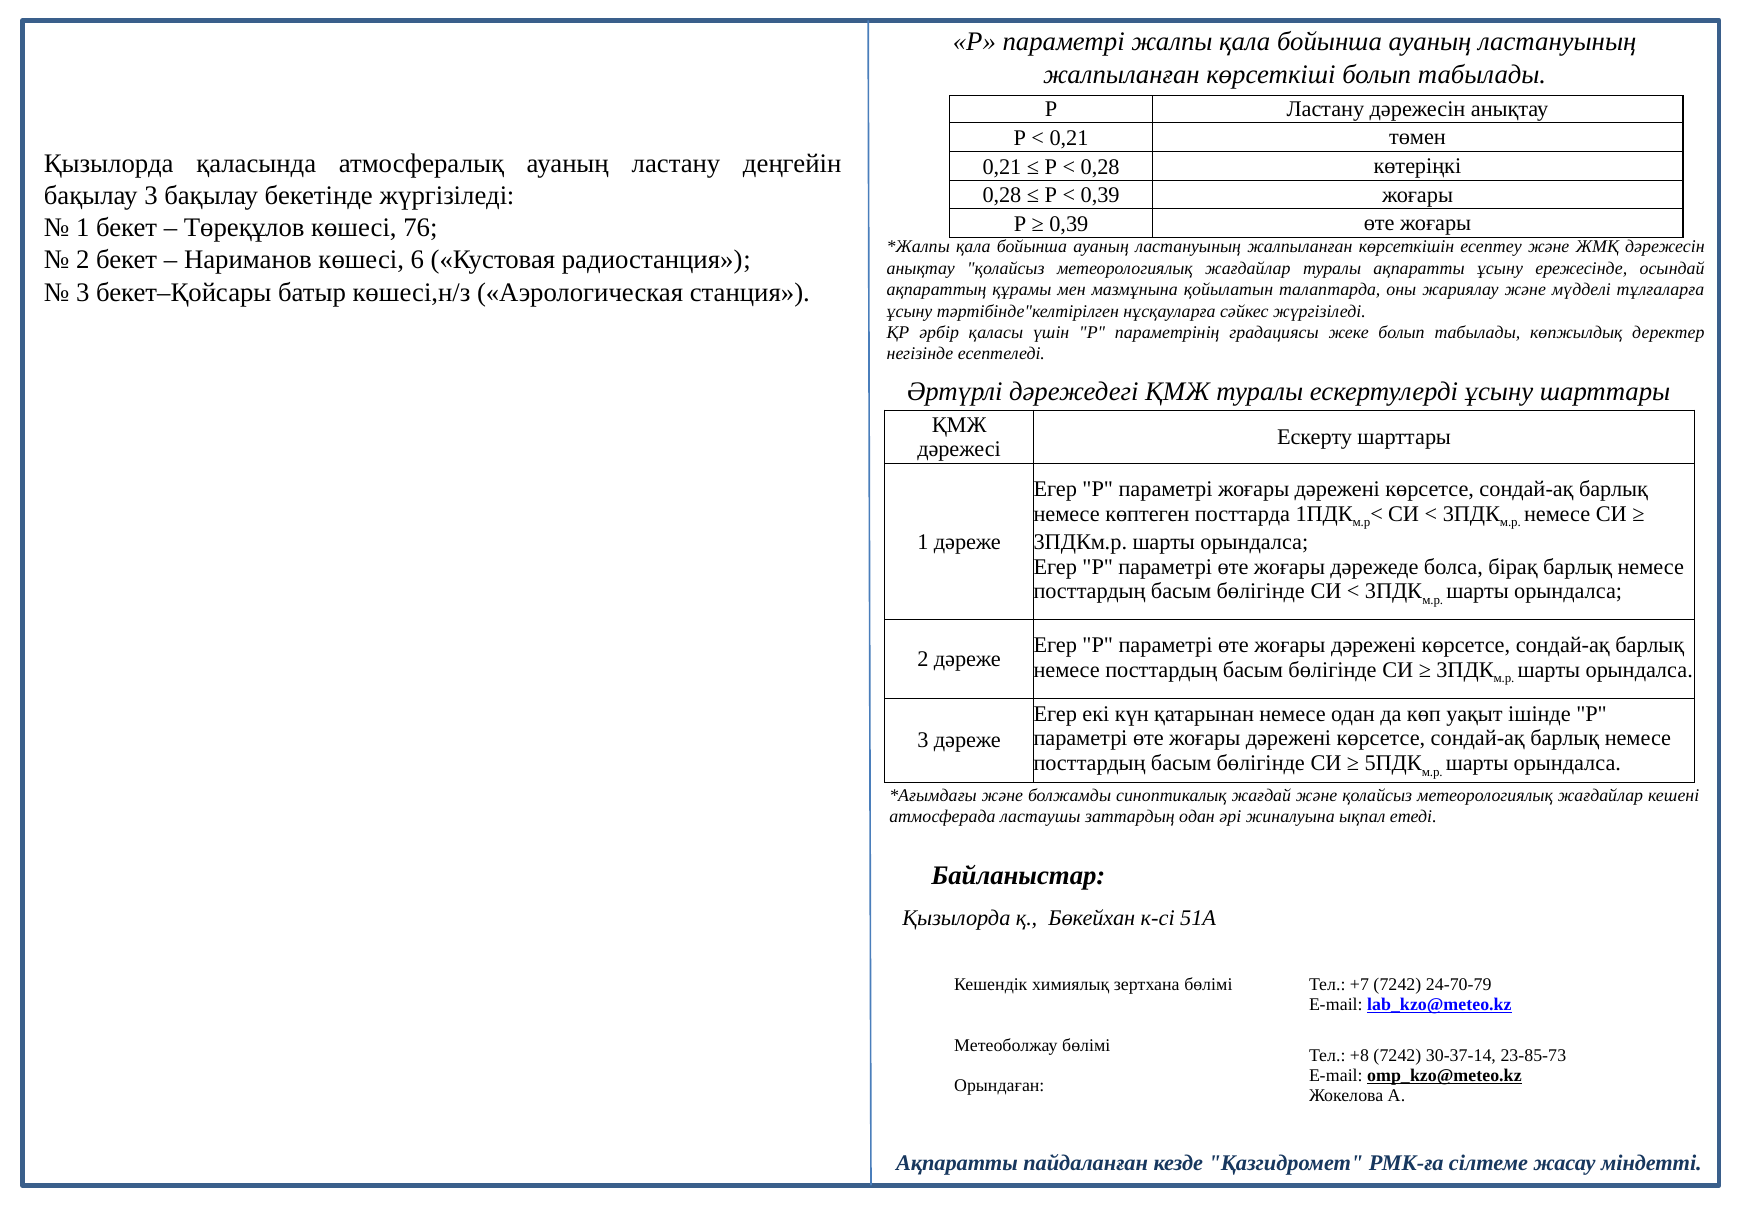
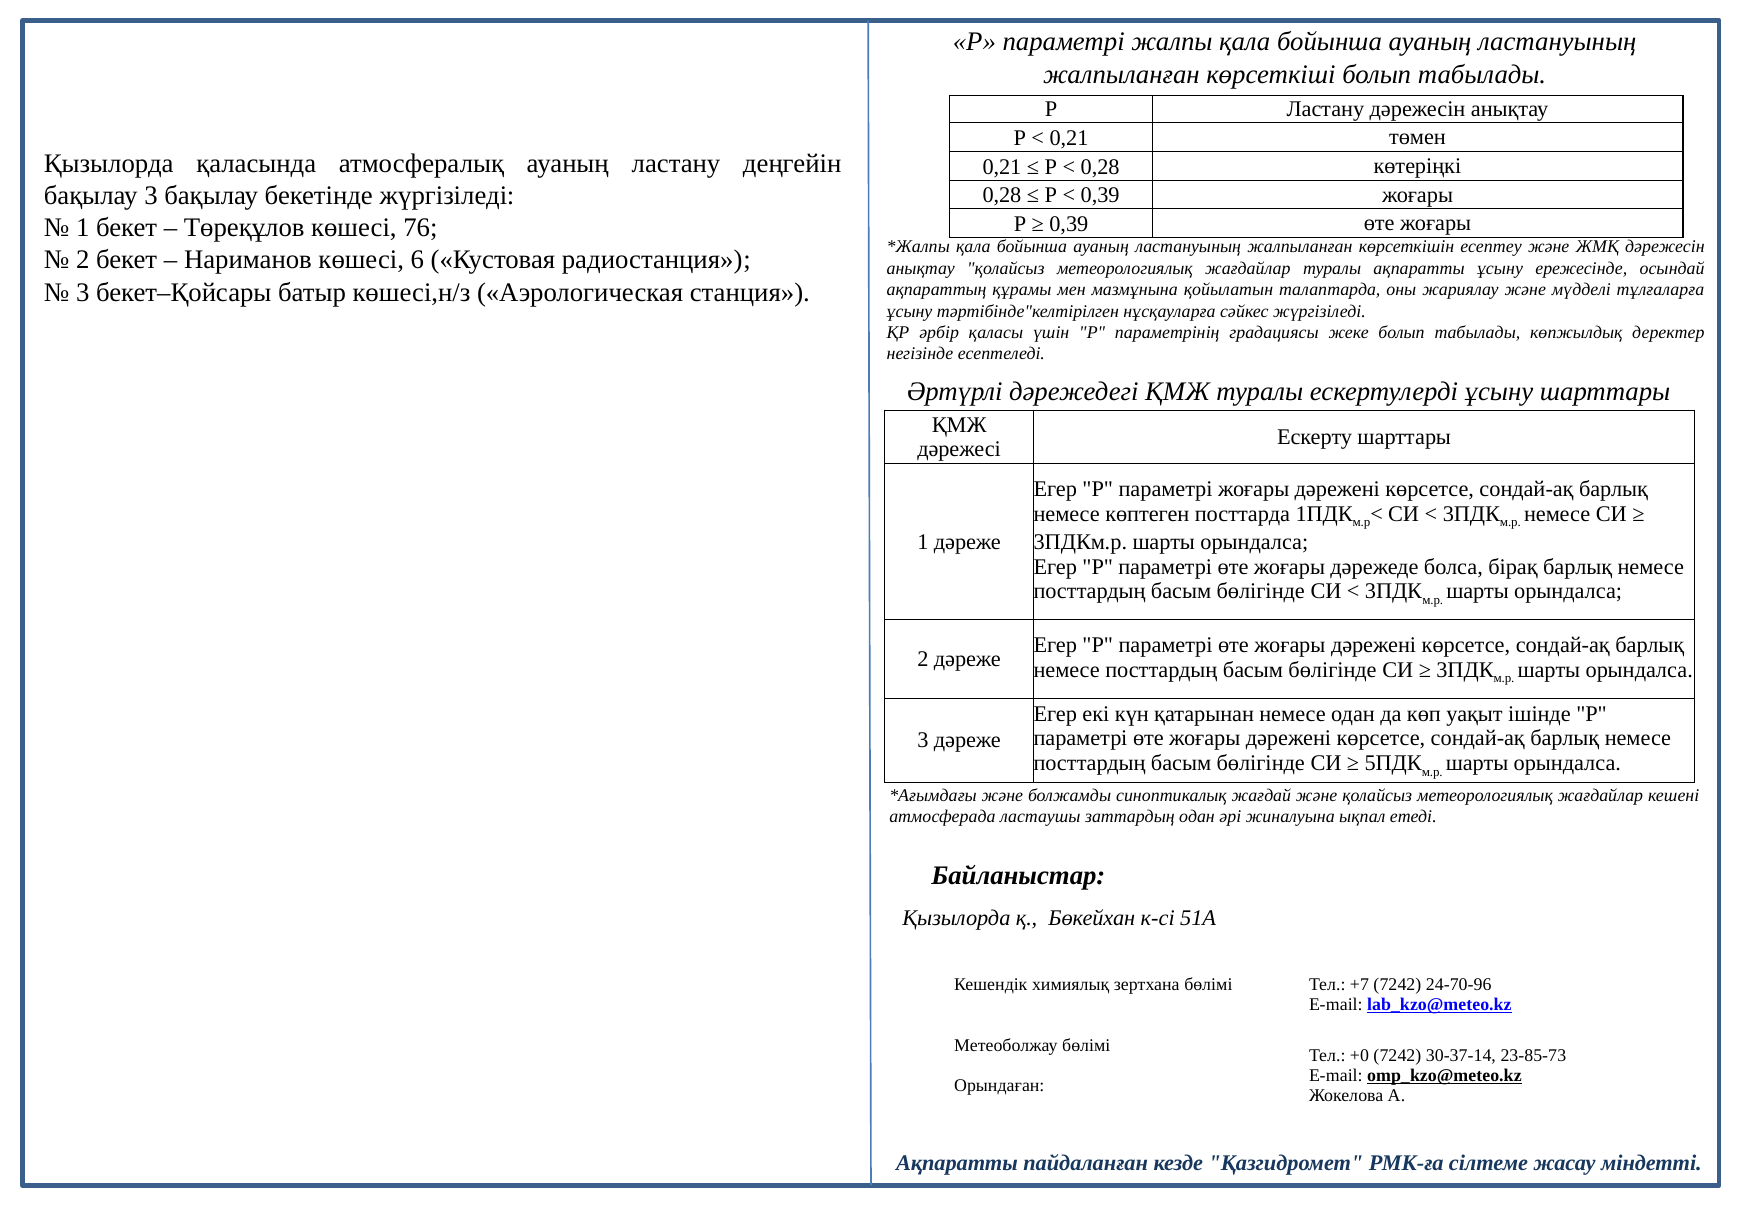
24-70-79: 24-70-79 -> 24-70-96
+8: +8 -> +0
